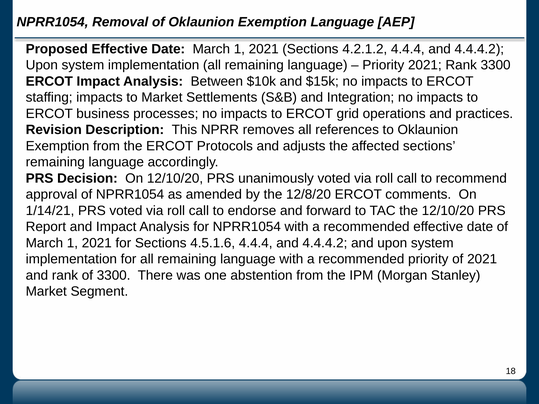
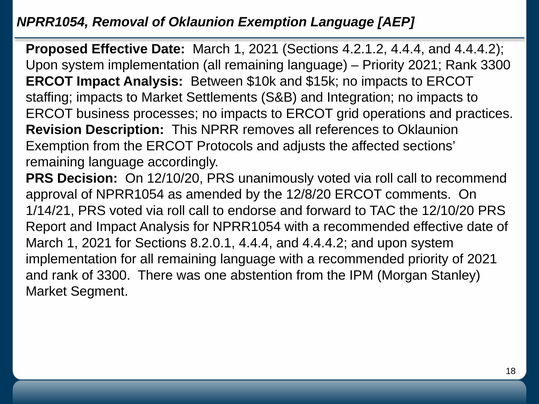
4.5.1.6: 4.5.1.6 -> 8.2.0.1
